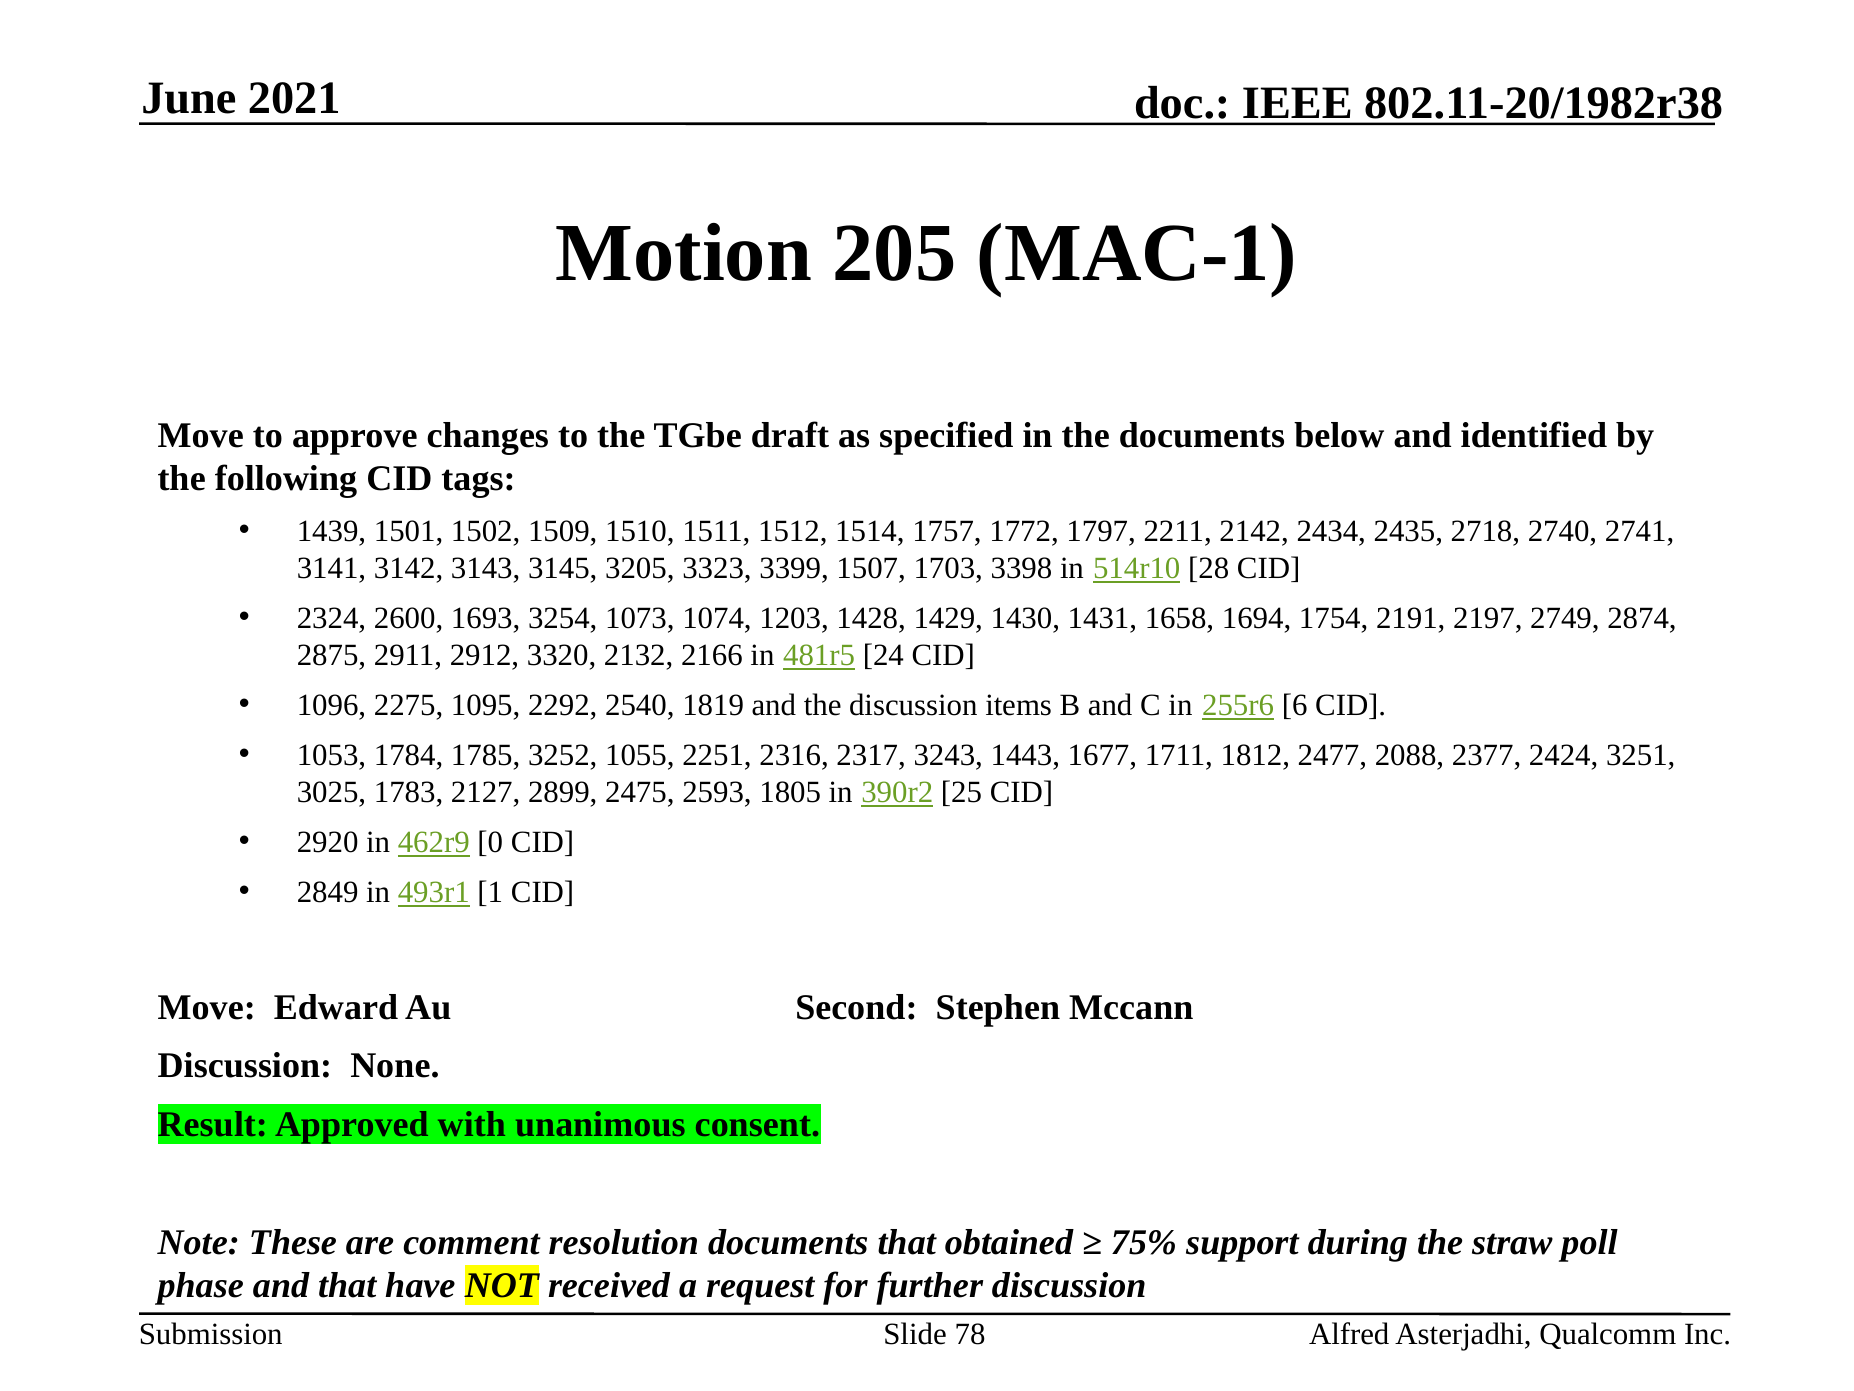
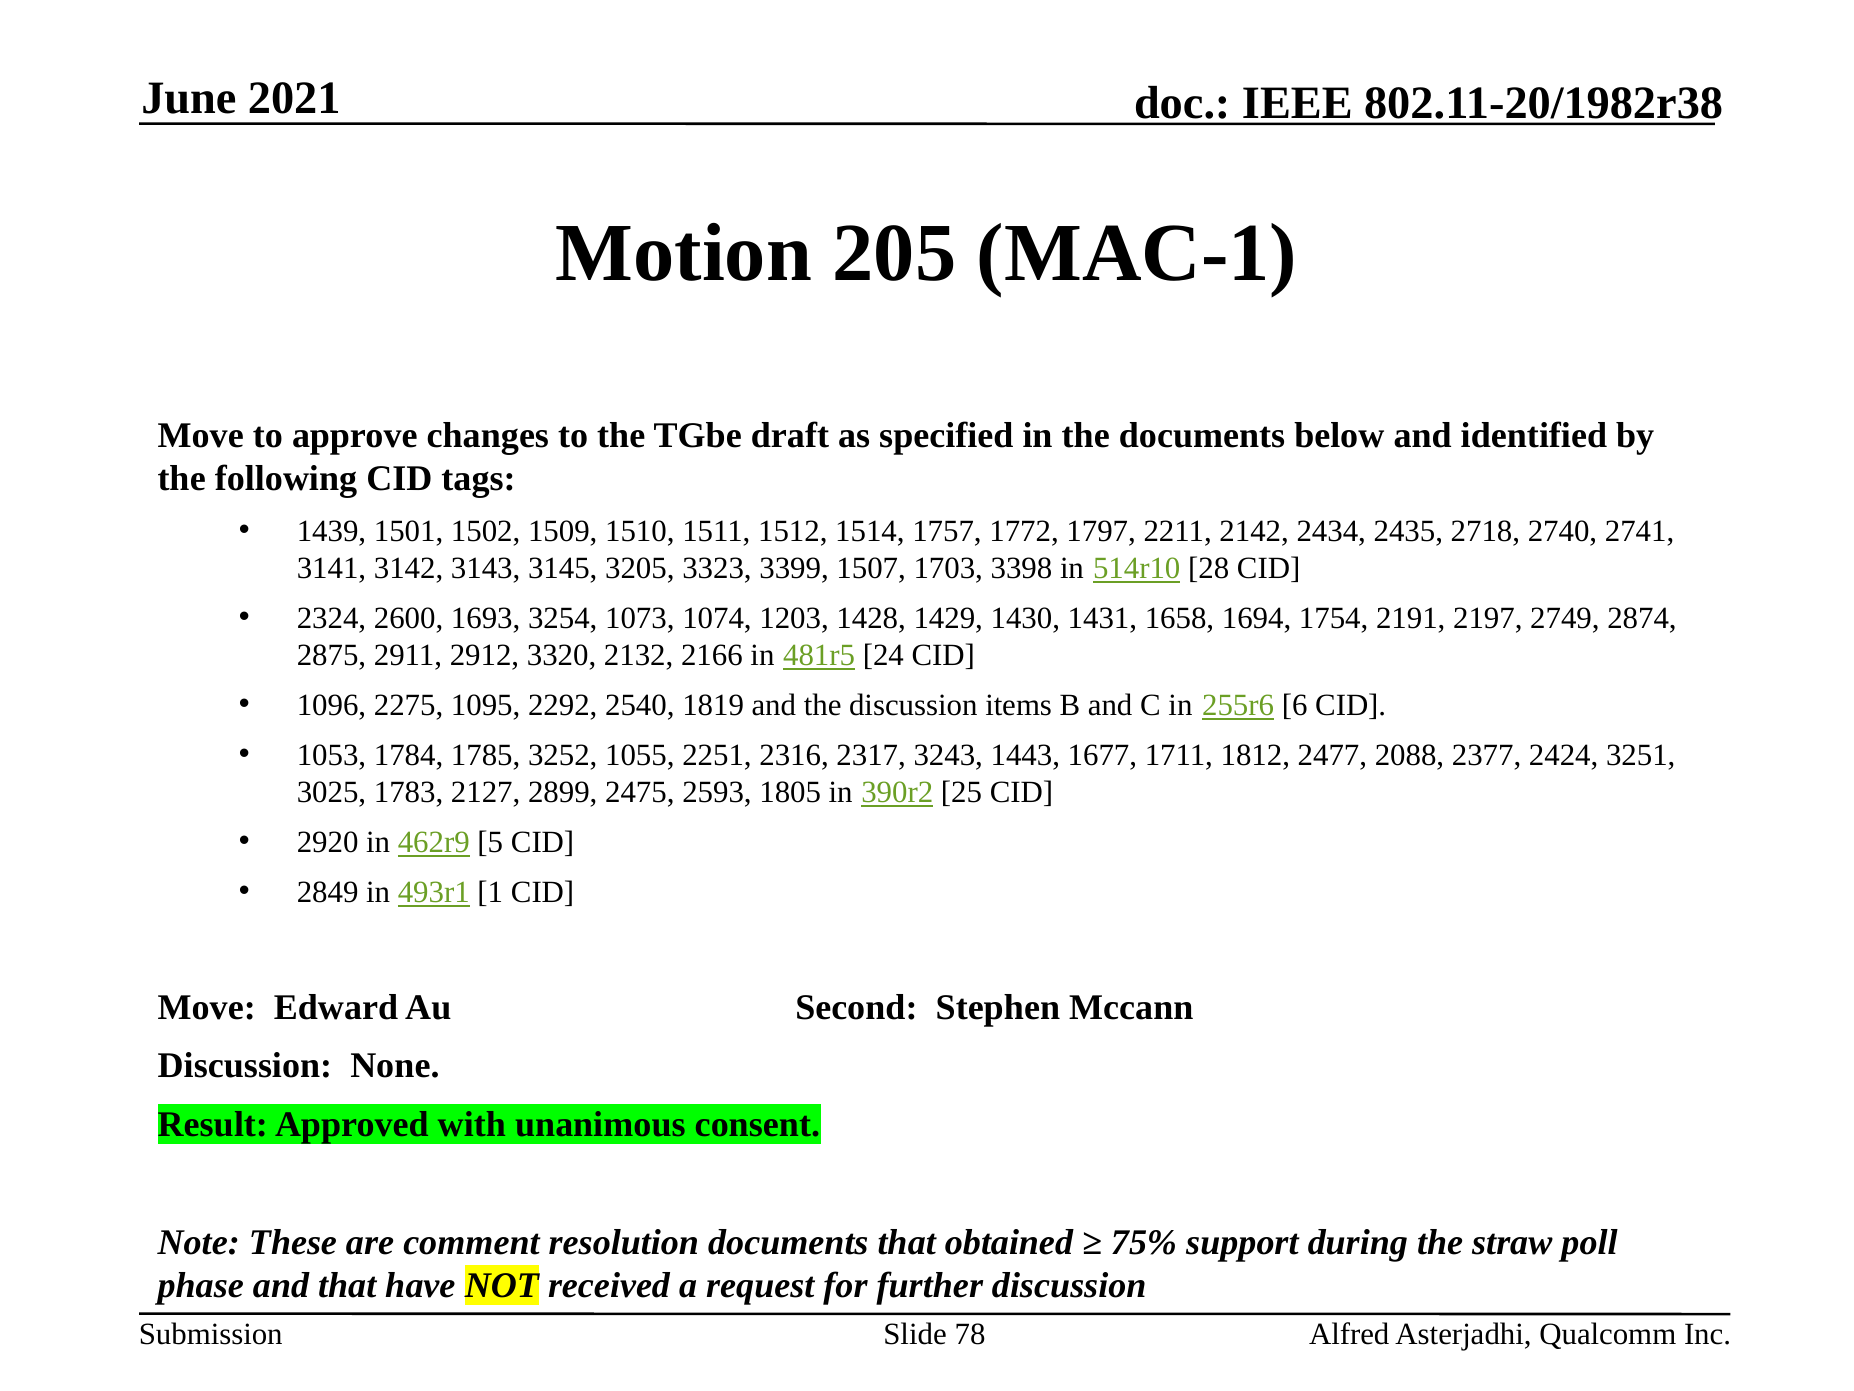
0: 0 -> 5
